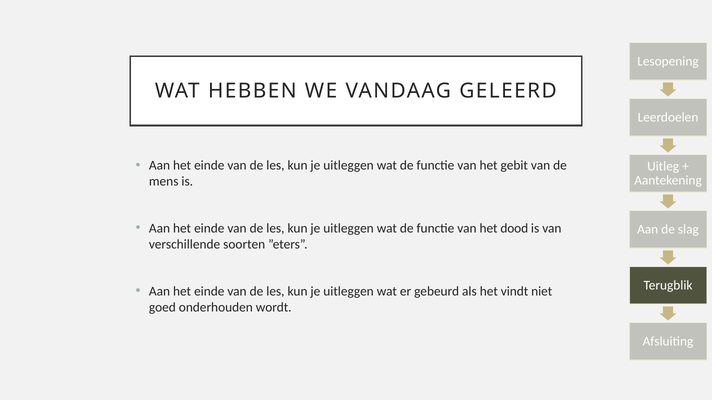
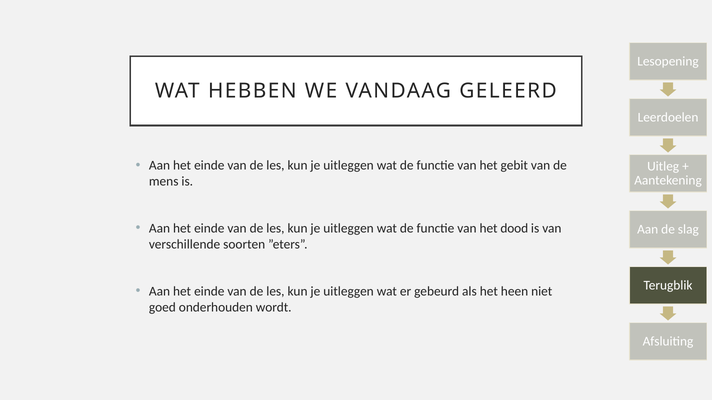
vindt: vindt -> heen
